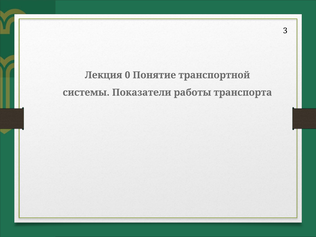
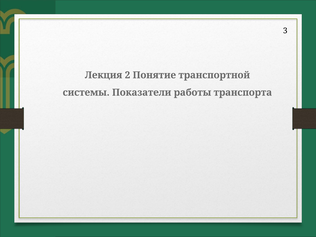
0: 0 -> 2
